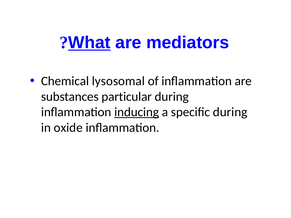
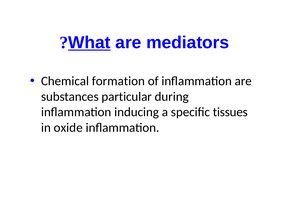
lysosomal: lysosomal -> formation
inducing underline: present -> none
specific during: during -> tissues
